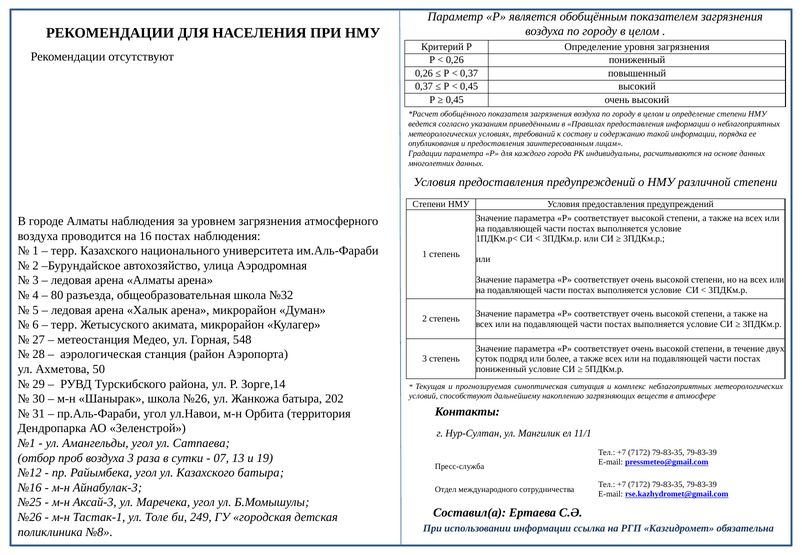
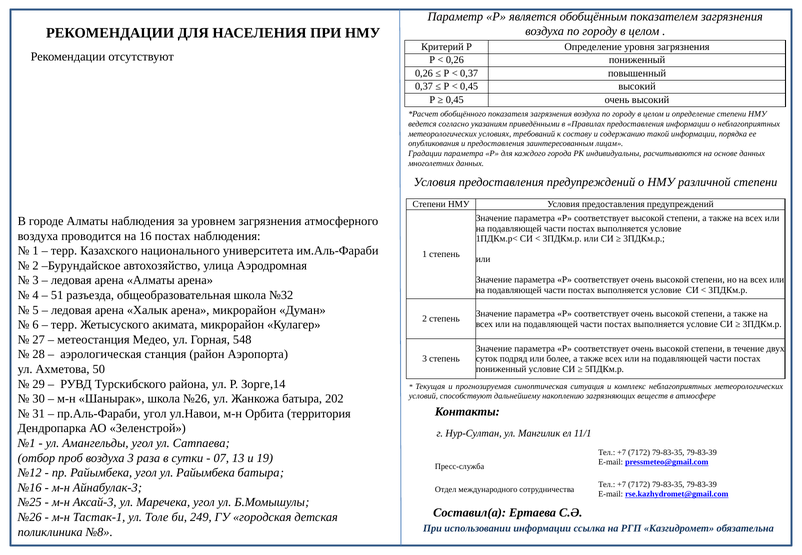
80: 80 -> 51
ул Казахского: Казахского -> Райымбека
